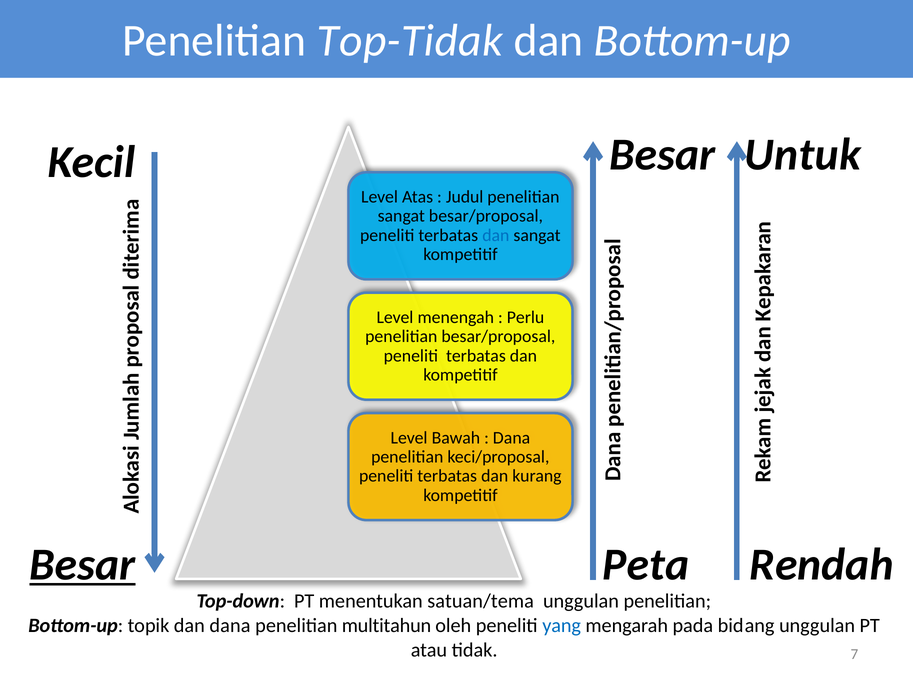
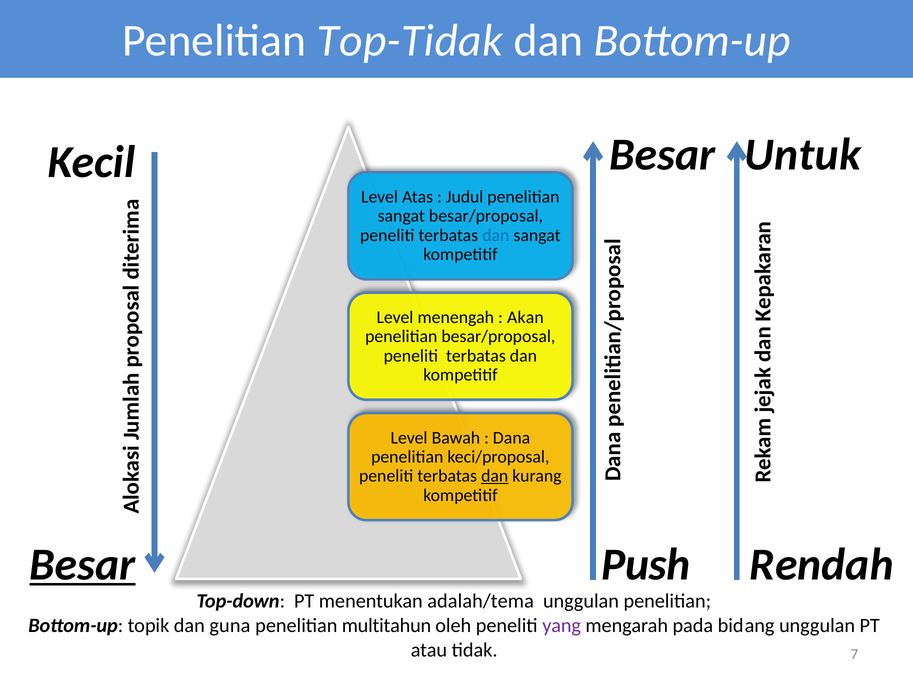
Perlu: Perlu -> Akan
dan at (495, 476) underline: none -> present
Peta: Peta -> Push
satuan/tema: satuan/tema -> adalah/tema
dan dana: dana -> guna
yang colour: blue -> purple
